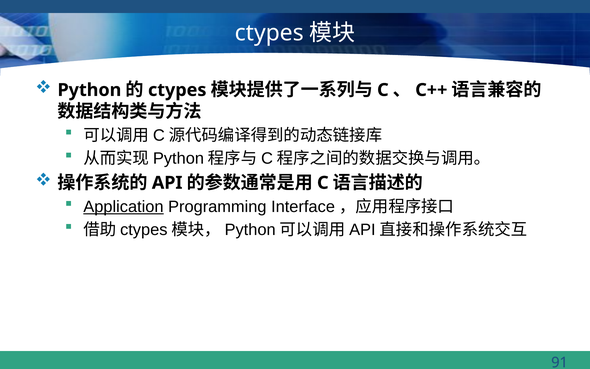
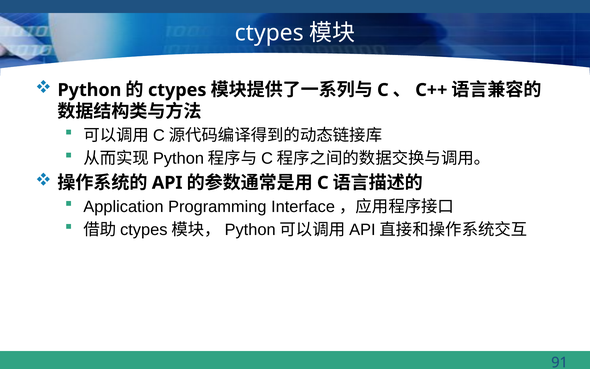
Application underline: present -> none
